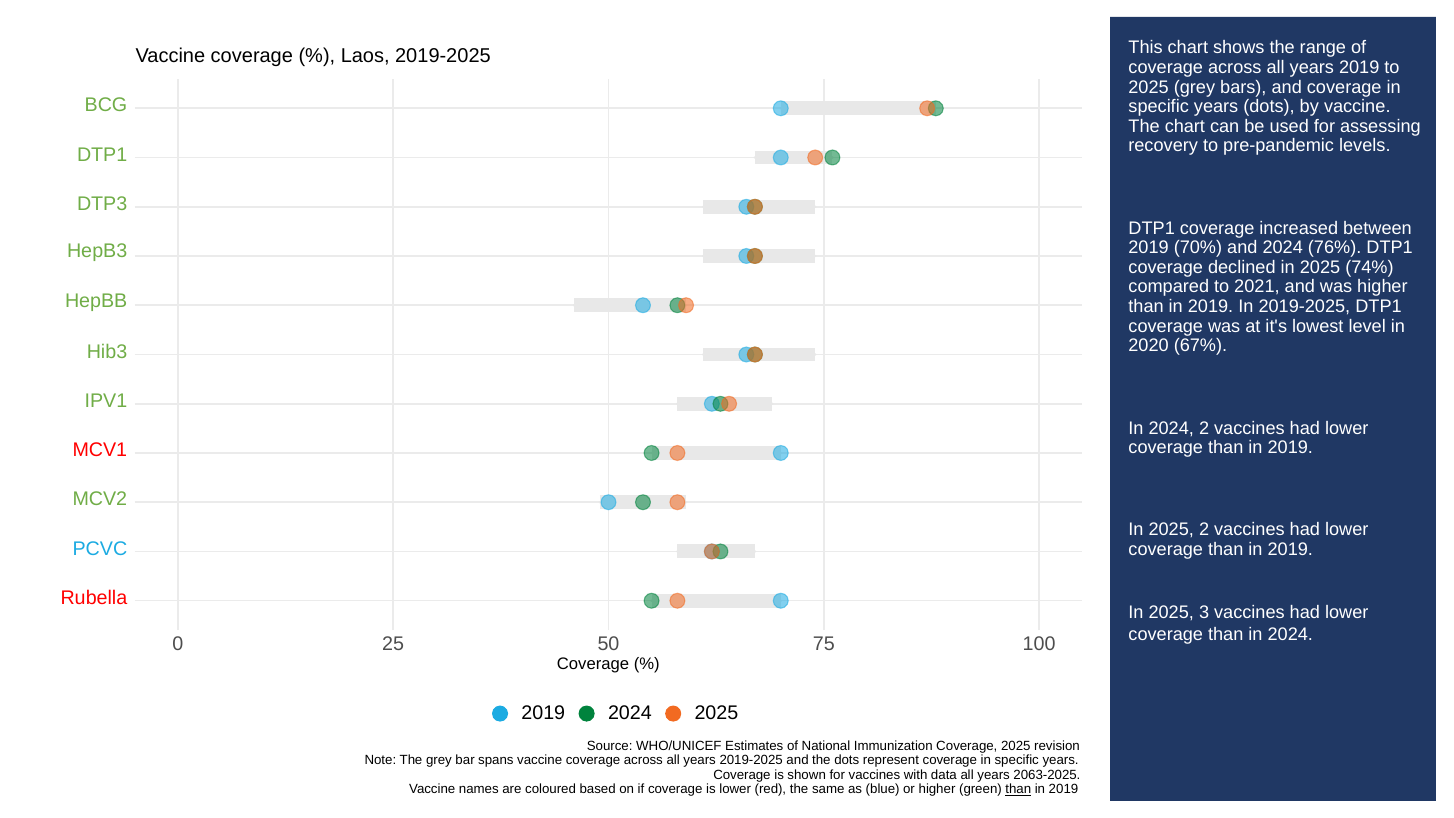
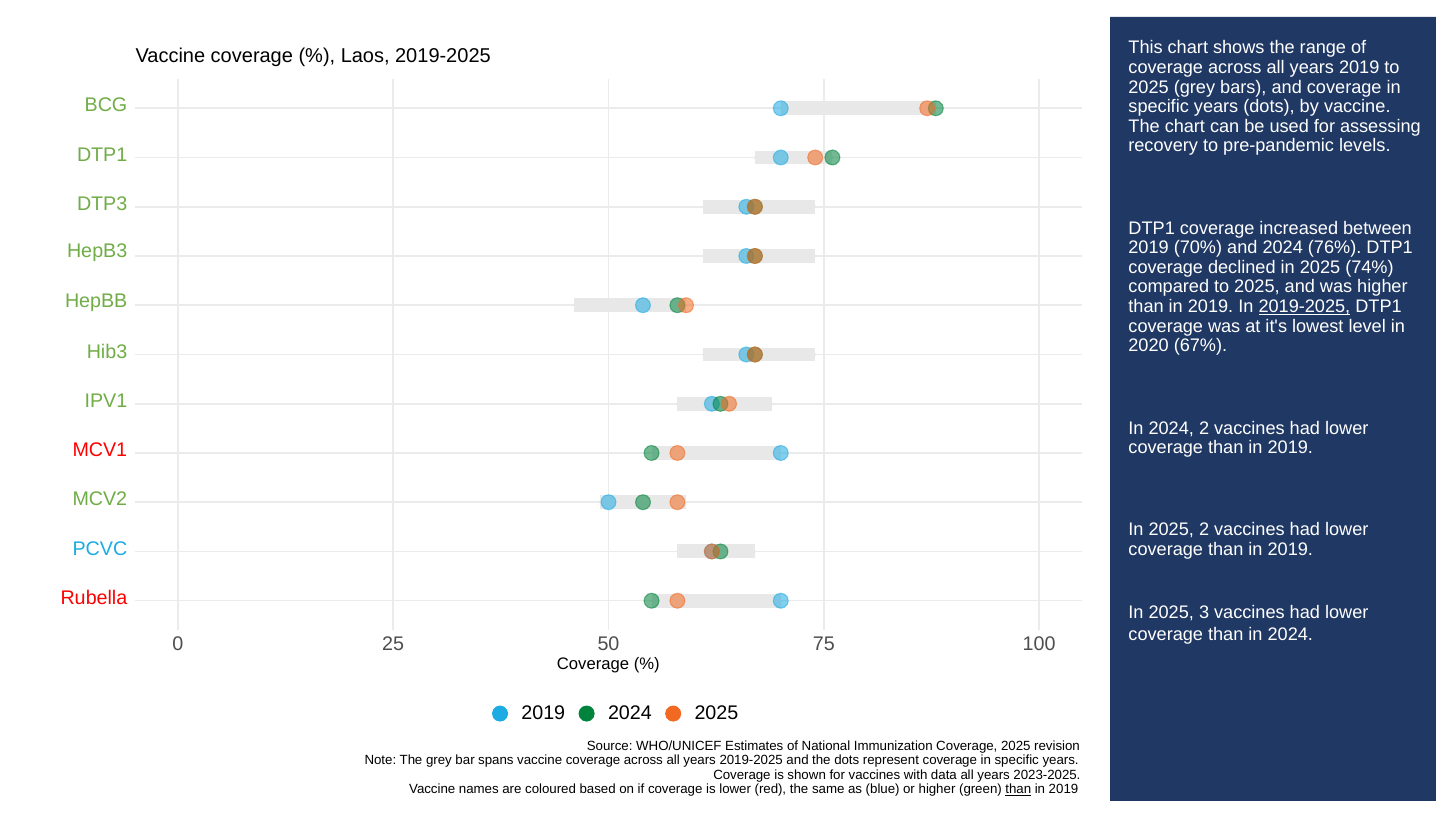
compared to 2021: 2021 -> 2025
2019-2025 at (1304, 307) underline: none -> present
2063-2025: 2063-2025 -> 2023-2025
